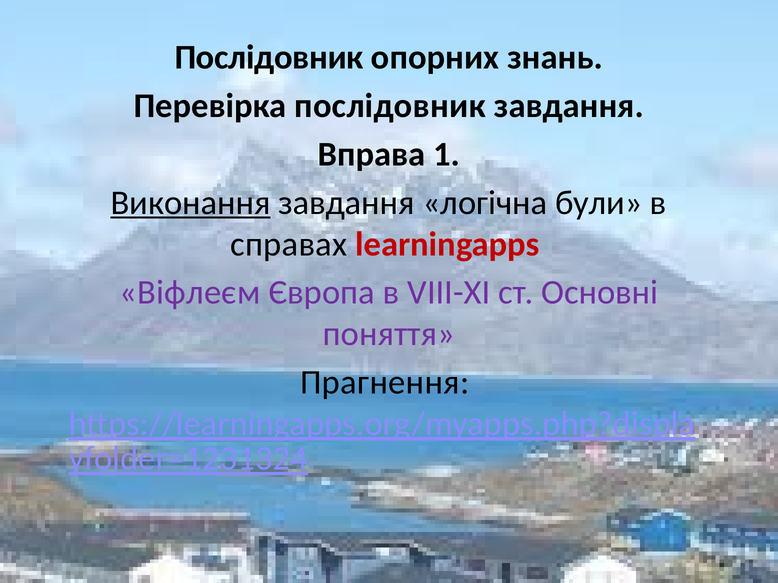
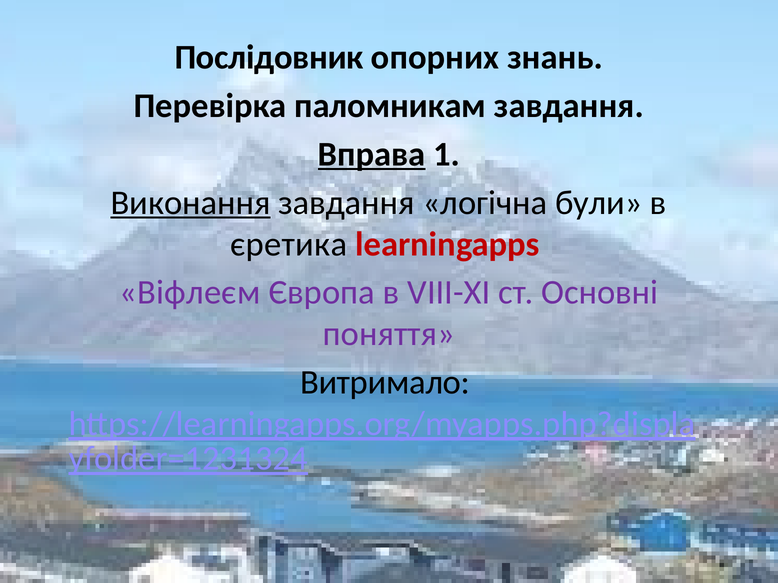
Перевірка послідовник: послідовник -> паломникам
Вправа underline: none -> present
справах: справах -> єретика
Прагнення: Прагнення -> Витримало
